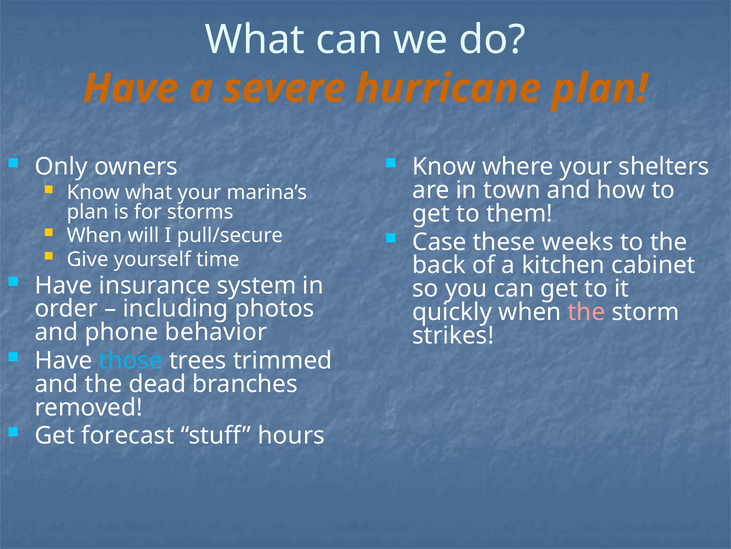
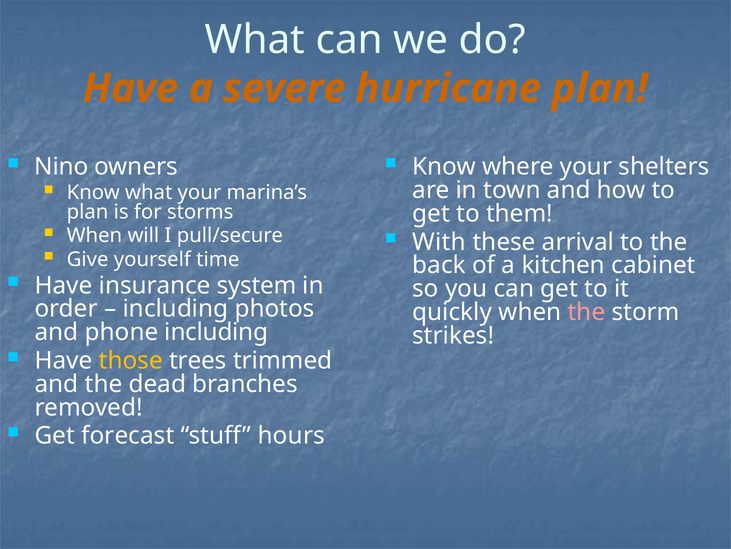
Only: Only -> Nino
Case: Case -> With
weeks: weeks -> arrival
phone behavior: behavior -> including
those colour: light blue -> yellow
